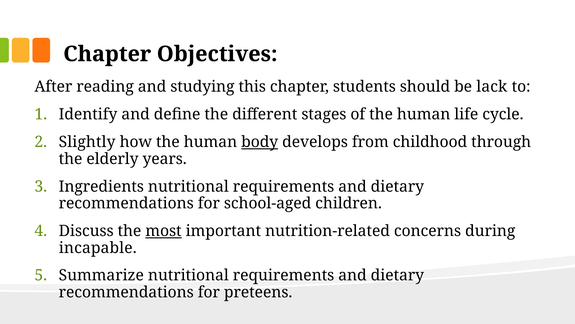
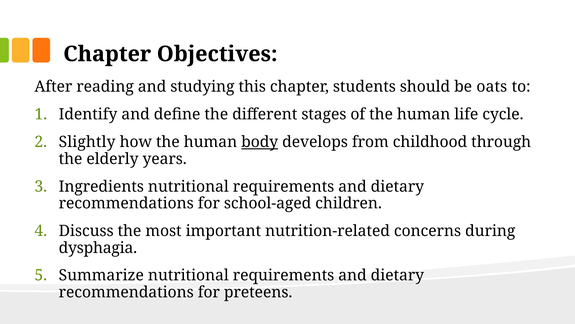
lack: lack -> oats
most underline: present -> none
incapable: incapable -> dysphagia
